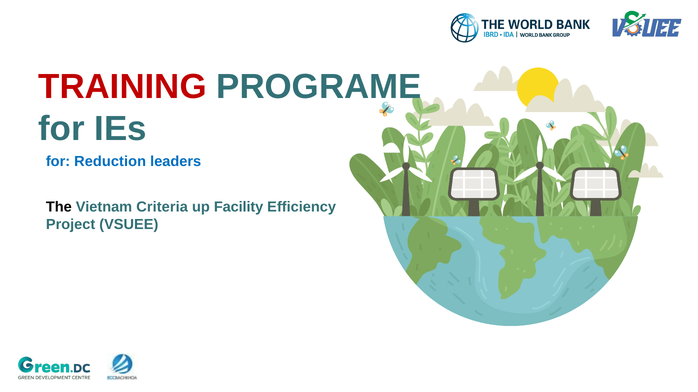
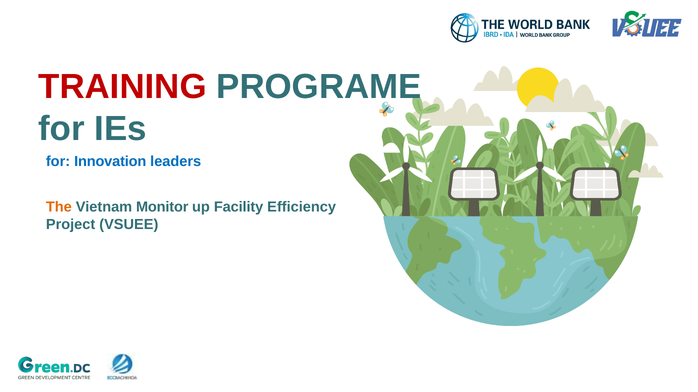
Reduction: Reduction -> Innovation
The colour: black -> orange
Criteria: Criteria -> Monitor
